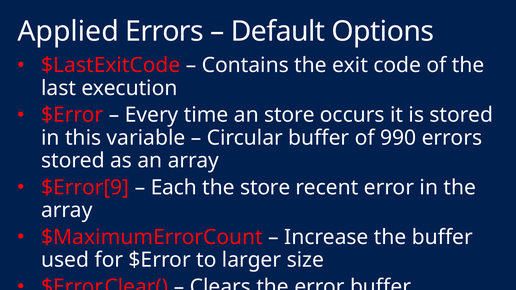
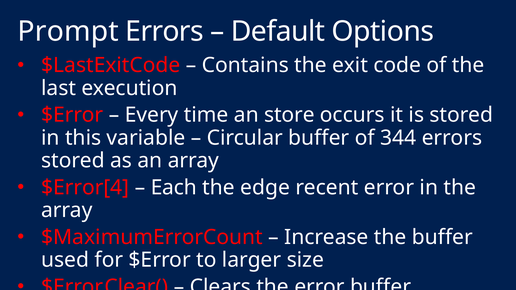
Applied: Applied -> Prompt
990: 990 -> 344
$Error[9: $Error[9 -> $Error[4
the store: store -> edge
